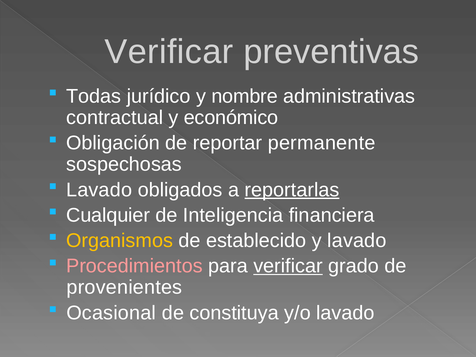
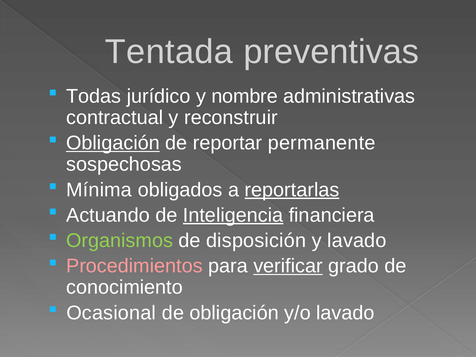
Verificar at (169, 52): Verificar -> Tentada
económico: económico -> reconstruir
Obligación at (113, 143) underline: none -> present
Lavado at (99, 190): Lavado -> Mínima
Cualquier: Cualquier -> Actuando
Inteligencia underline: none -> present
Organismos colour: yellow -> light green
establecido: establecido -> disposición
provenientes: provenientes -> conocimiento
de constituya: constituya -> obligación
